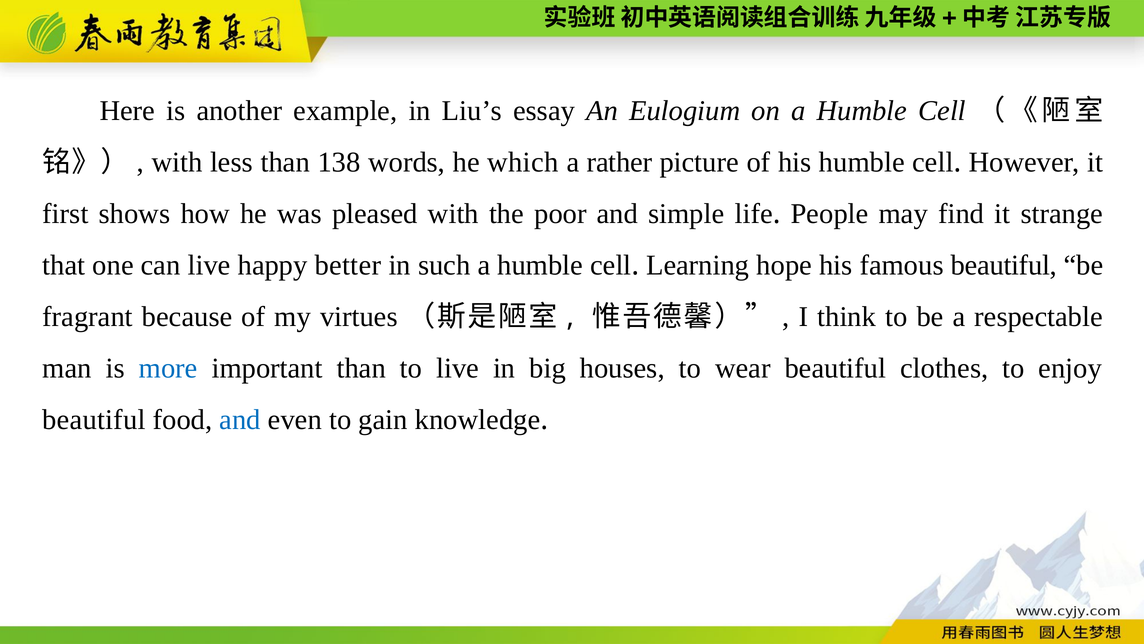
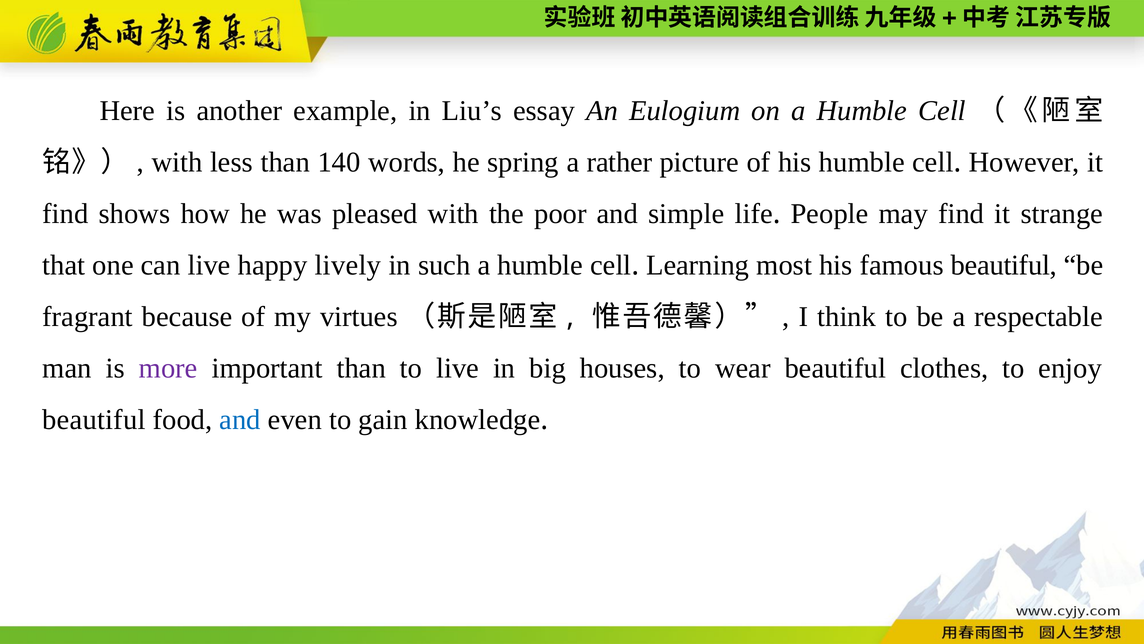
138: 138 -> 140
which: which -> spring
first at (65, 214): first -> find
better: better -> lively
hope: hope -> most
more colour: blue -> purple
